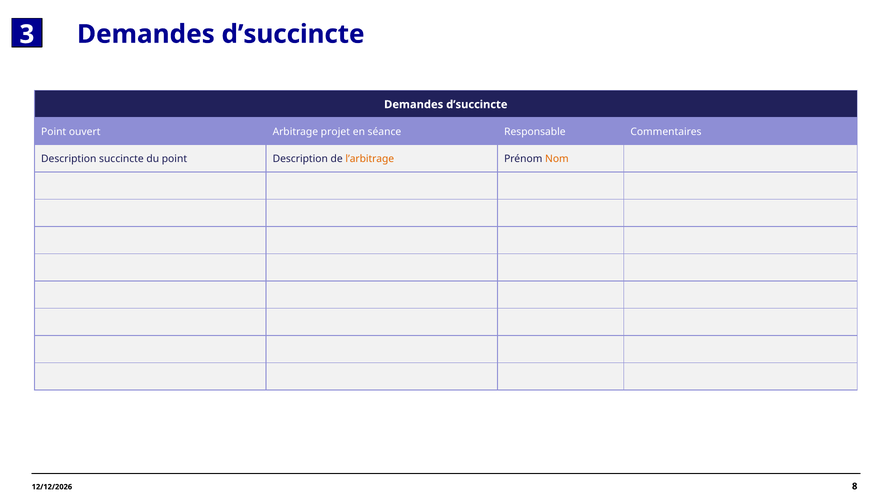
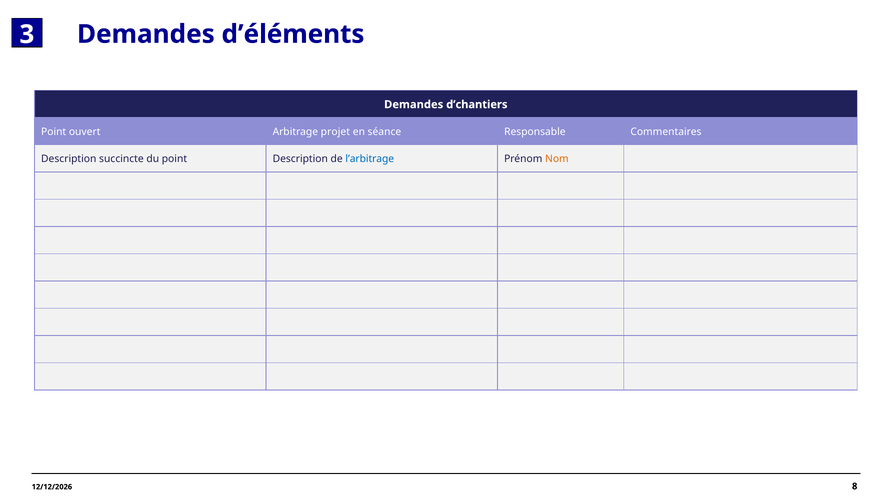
3 Demandes d’succincte: d’succincte -> d’éléments
d’succincte at (477, 105): d’succincte -> d’chantiers
l’arbitrage colour: orange -> blue
